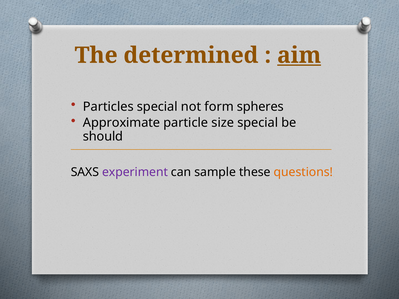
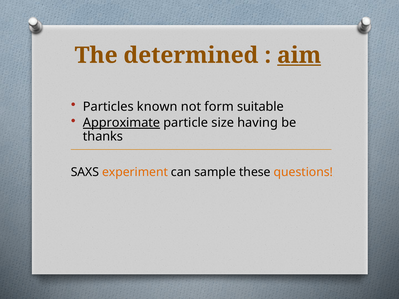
Particles special: special -> known
spheres: spheres -> suitable
Approximate underline: none -> present
size special: special -> having
should: should -> thanks
experiment colour: purple -> orange
